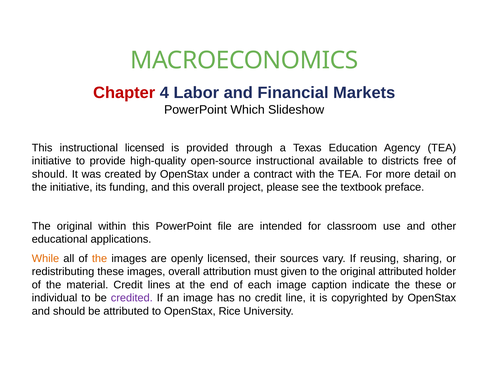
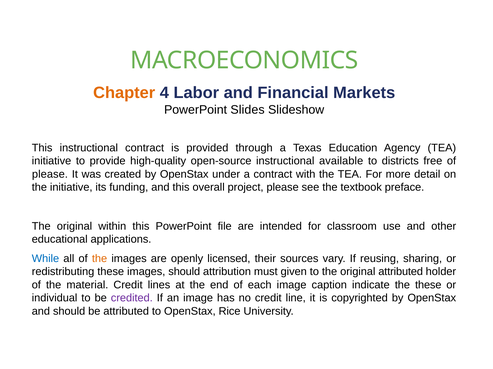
Chapter colour: red -> orange
Which: Which -> Slides
instructional licensed: licensed -> contract
should at (50, 175): should -> please
While colour: orange -> blue
images overall: overall -> should
